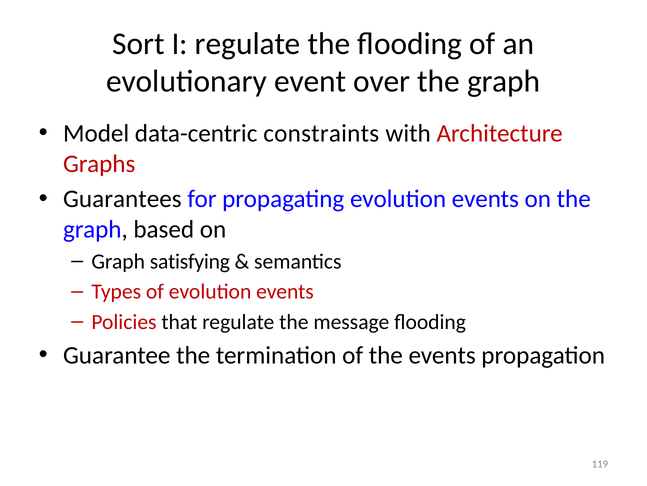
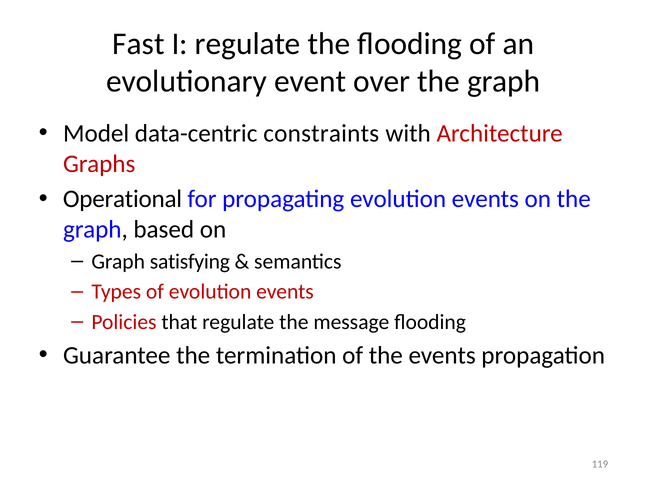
Sort: Sort -> Fast
Guarantees: Guarantees -> Operational
